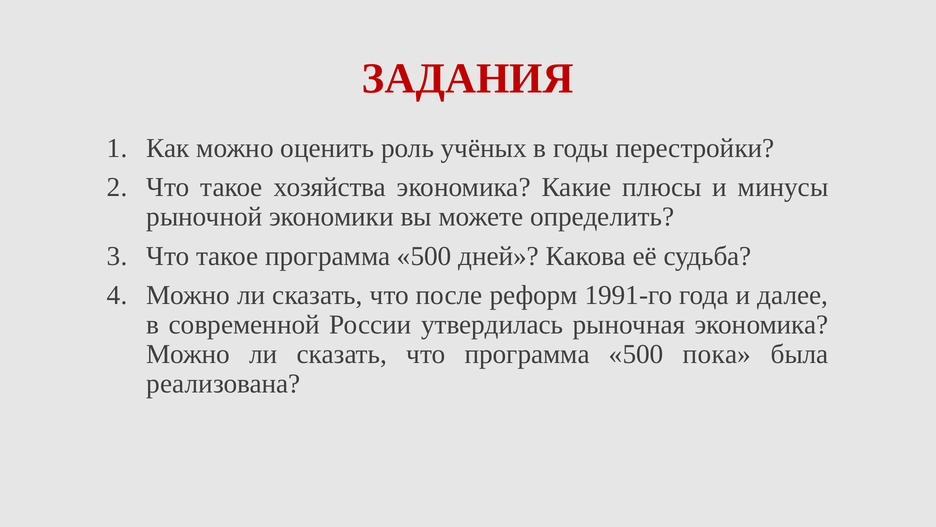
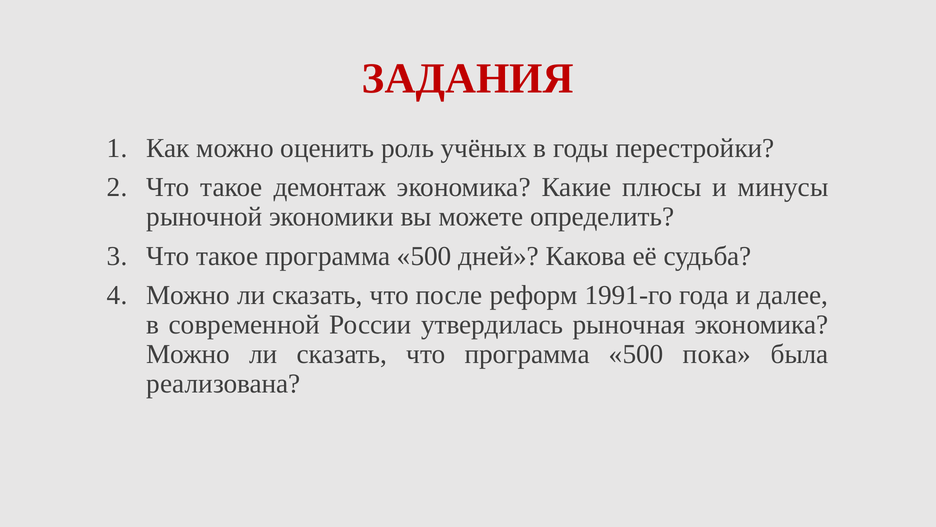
хозяйства: хозяйства -> демонтаж
